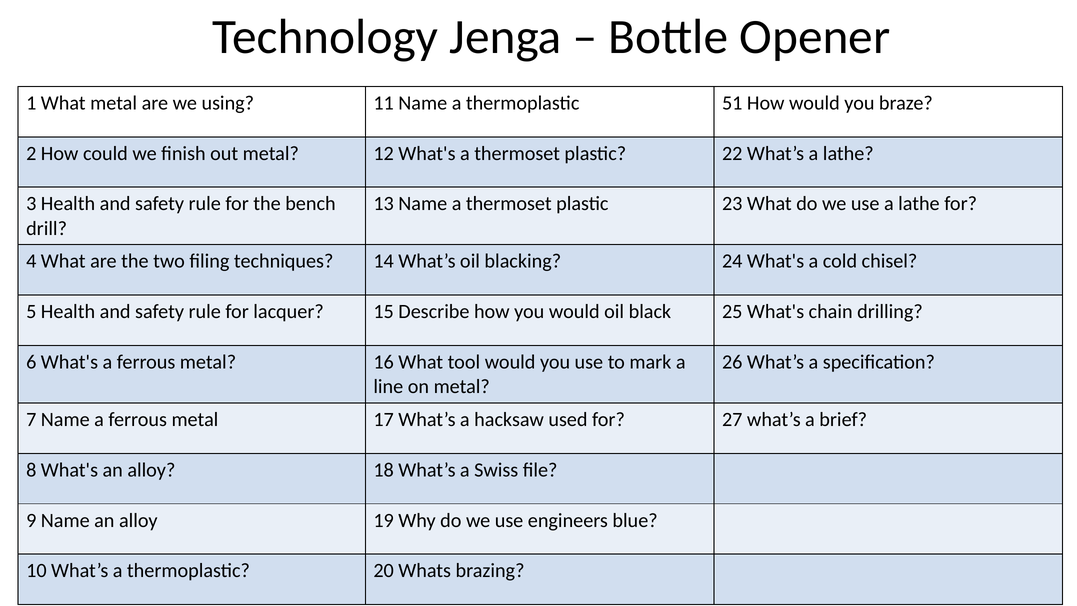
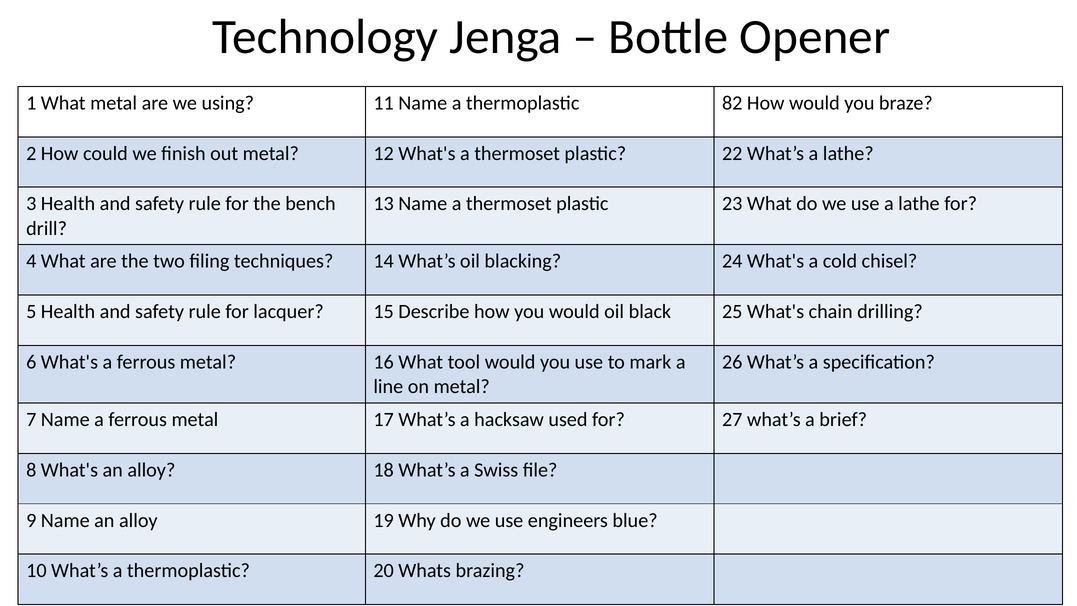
51: 51 -> 82
